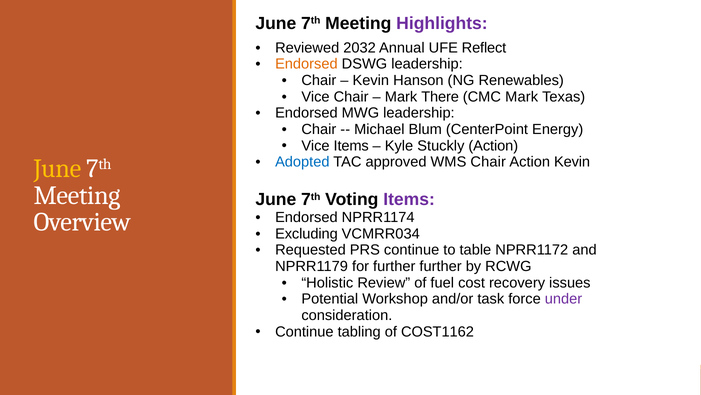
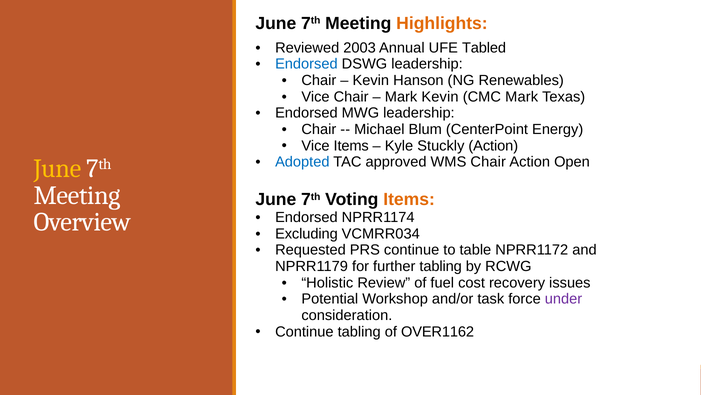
Highlights colour: purple -> orange
2032: 2032 -> 2003
Reflect: Reflect -> Tabled
Endorsed at (306, 64) colour: orange -> blue
Mark There: There -> Kevin
Action Kevin: Kevin -> Open
Items at (409, 199) colour: purple -> orange
further further: further -> tabling
COST1162: COST1162 -> OVER1162
